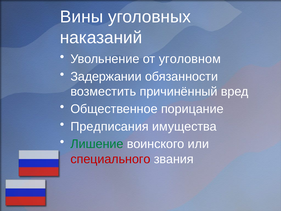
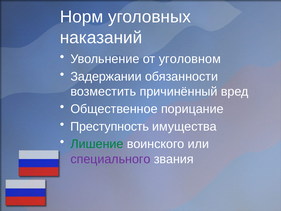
Вины: Вины -> Норм
Предписания: Предписания -> Преступность
специального colour: red -> purple
